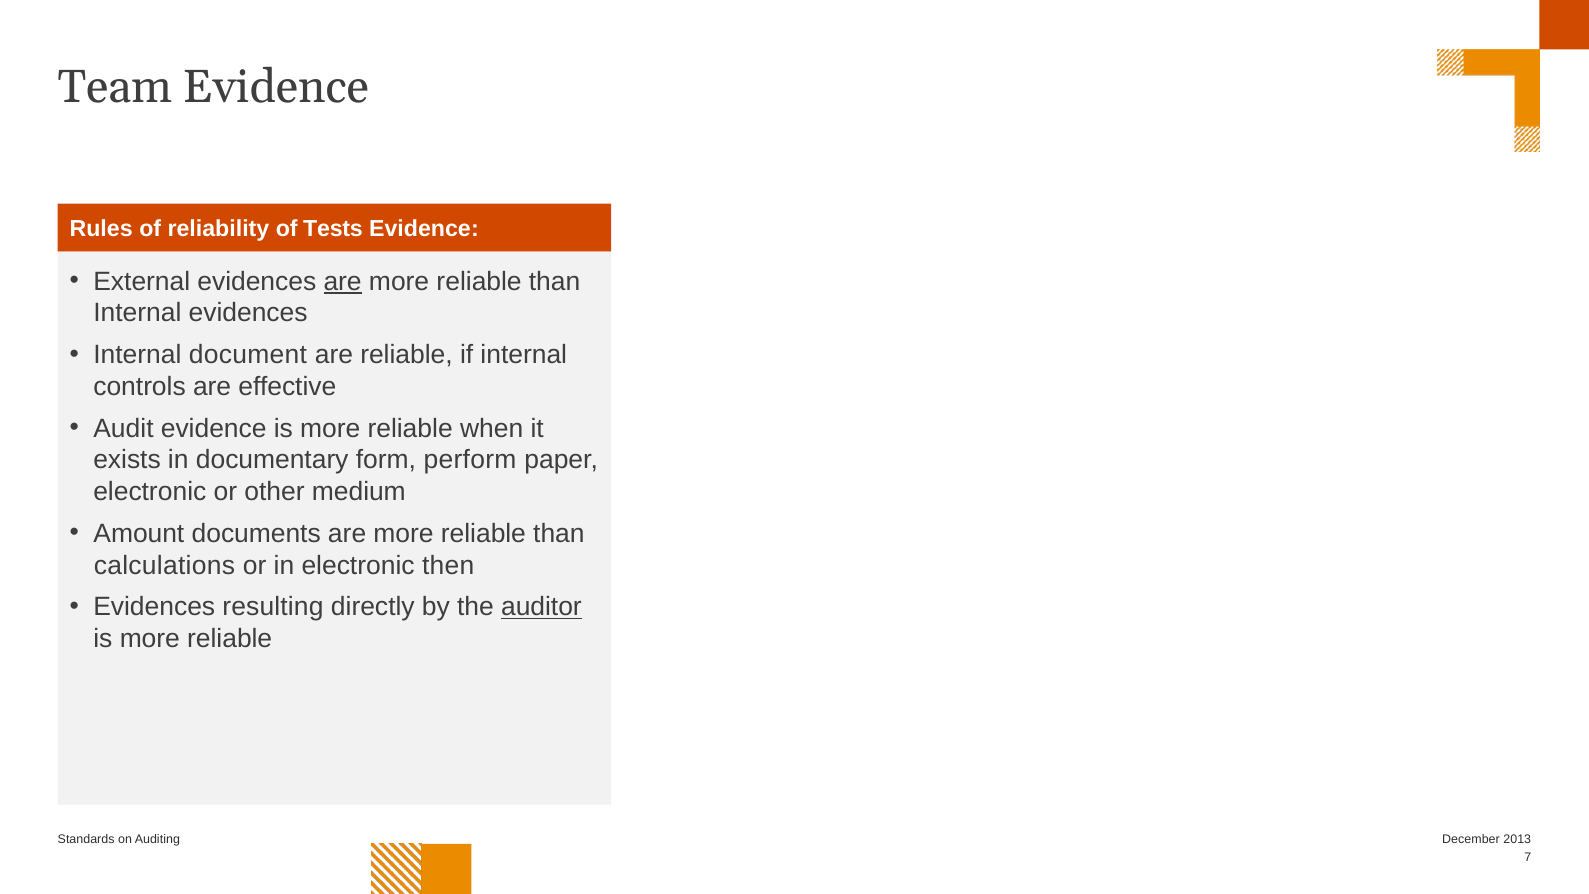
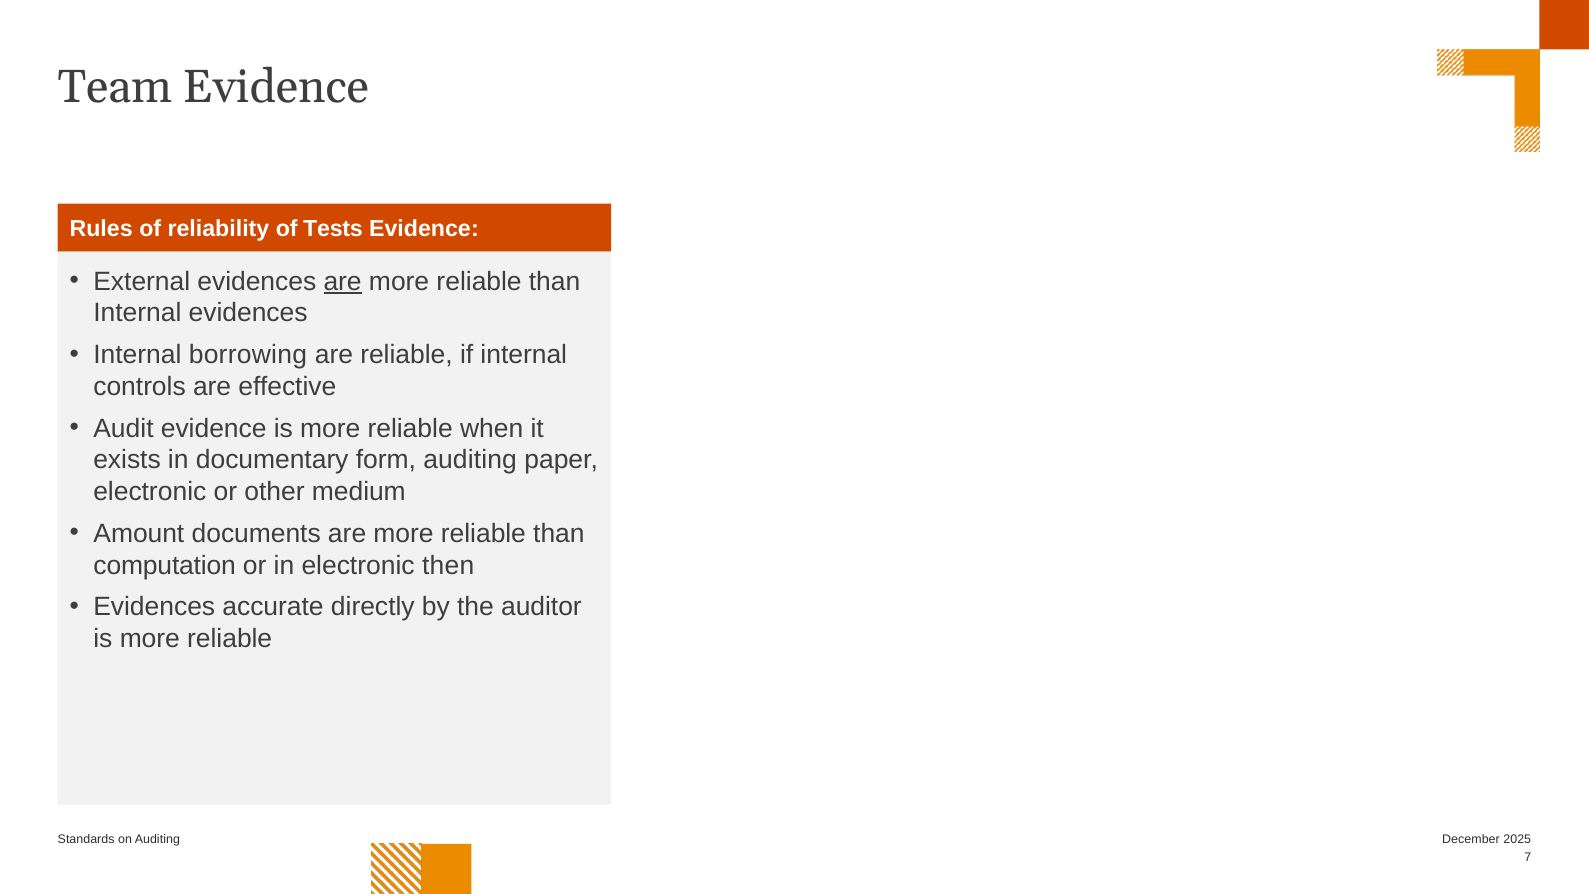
document: document -> borrowing
form perform: perform -> auditing
calculations: calculations -> computation
resulting: resulting -> accurate
auditor underline: present -> none
2013: 2013 -> 2025
